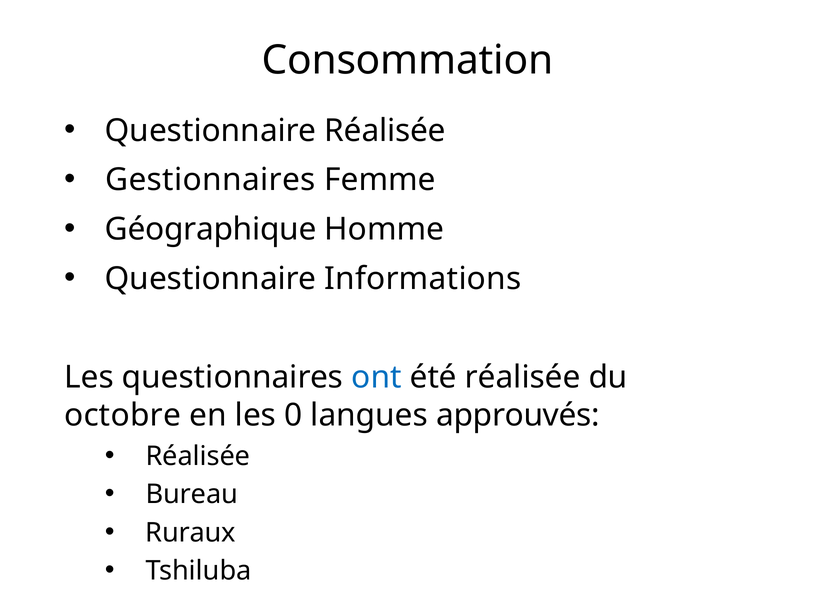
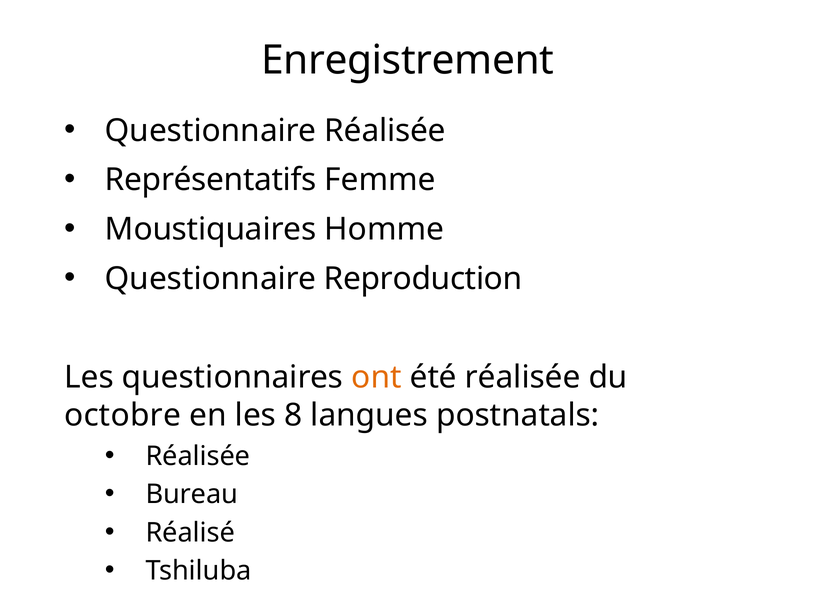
Consommation: Consommation -> Enregistrement
Gestionnaires: Gestionnaires -> Représentatifs
Géographique: Géographique -> Moustiquaires
Informations: Informations -> Reproduction
ont colour: blue -> orange
0: 0 -> 8
approuvés: approuvés -> postnatals
Ruraux: Ruraux -> Réalisé
